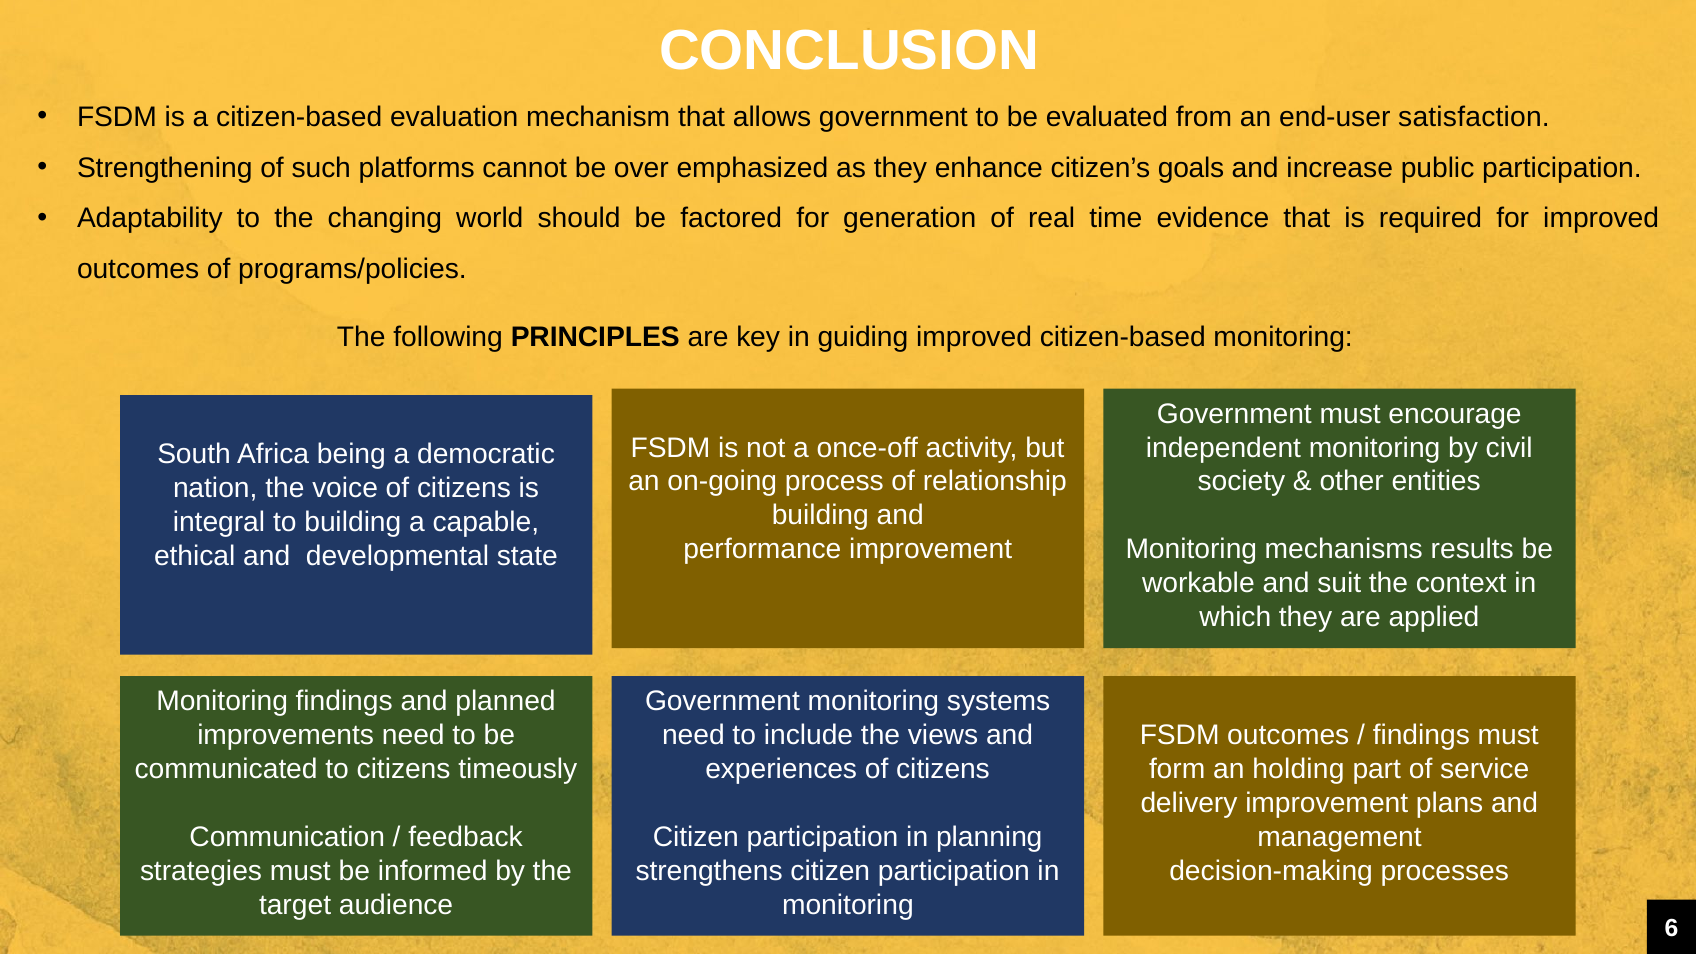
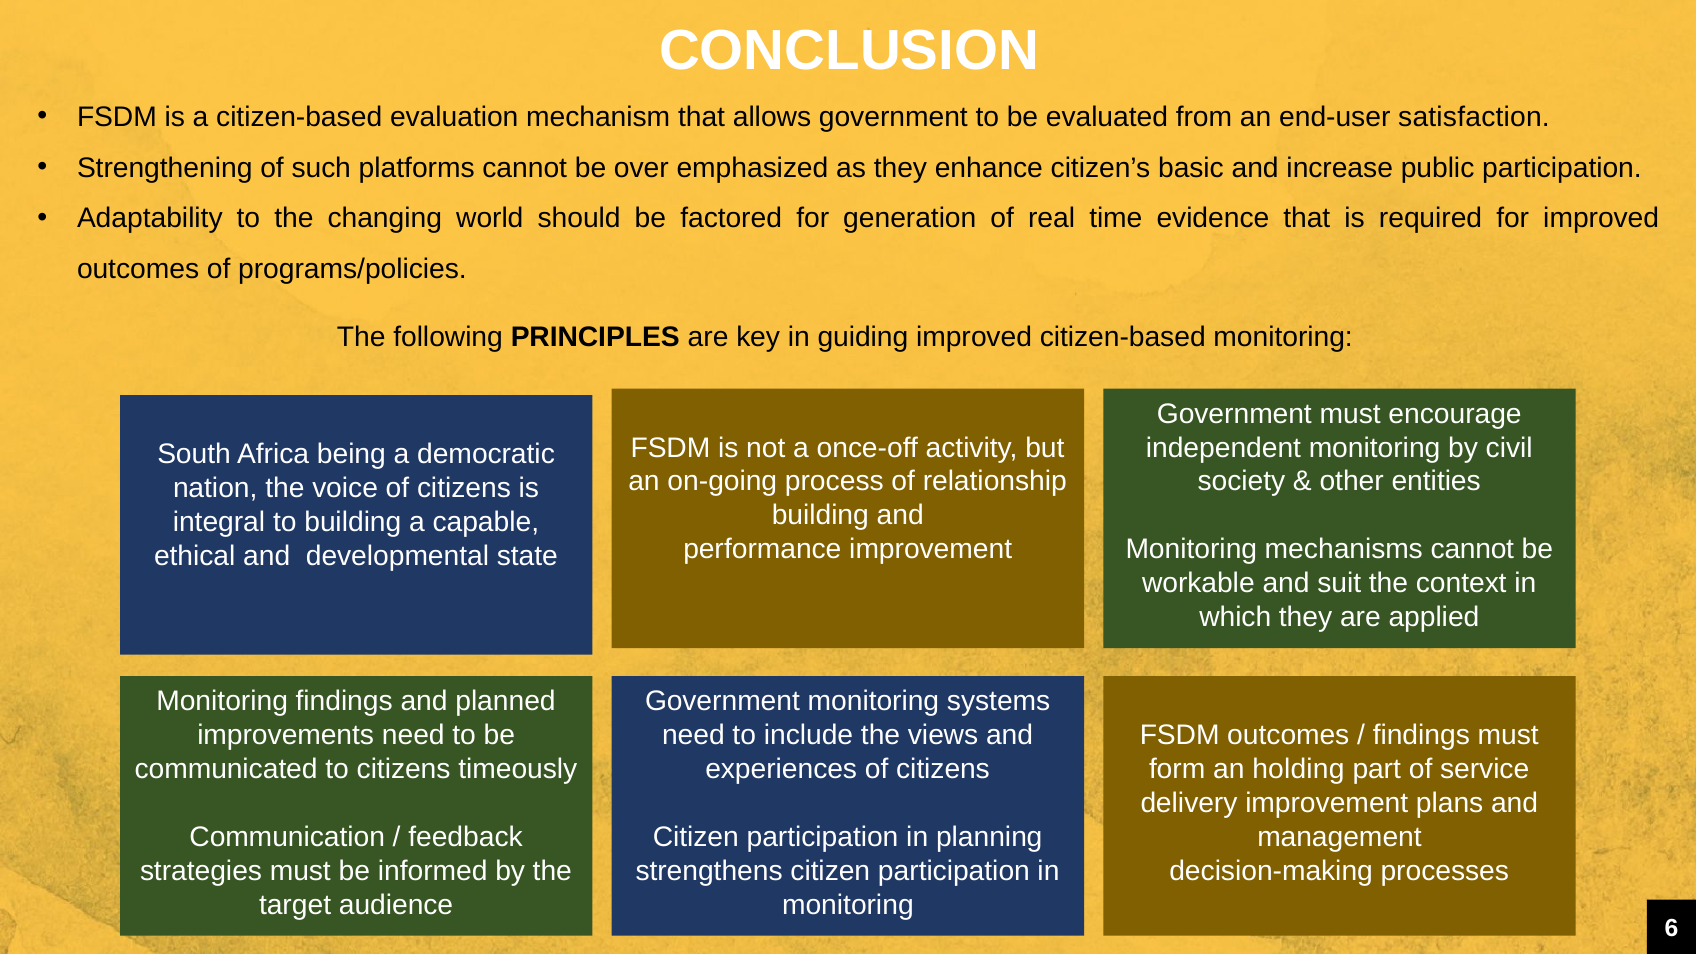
goals: goals -> basic
mechanisms results: results -> cannot
